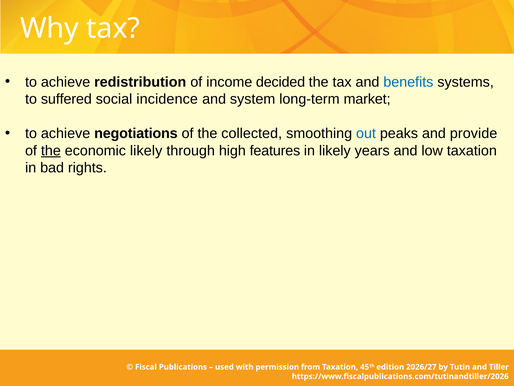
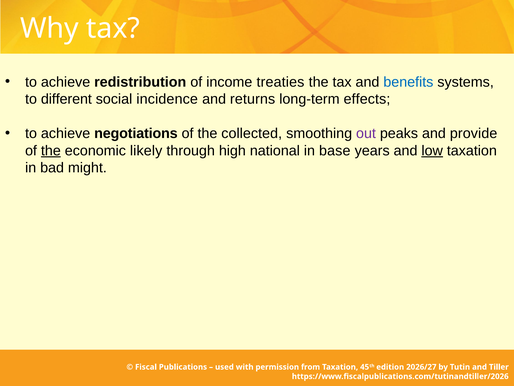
decided: decided -> treaties
suffered: suffered -> different
system: system -> returns
market: market -> effects
out colour: blue -> purple
features: features -> national
in likely: likely -> base
low underline: none -> present
rights: rights -> might
